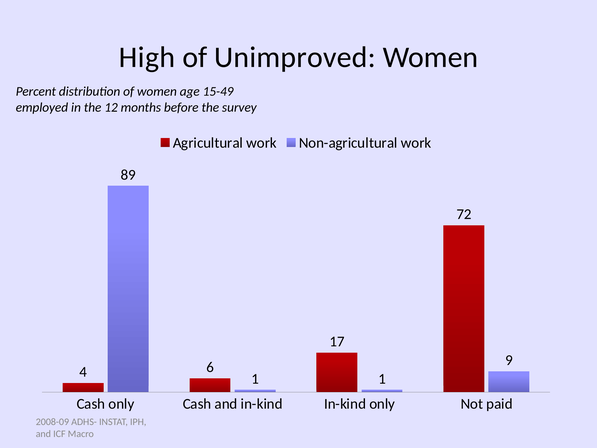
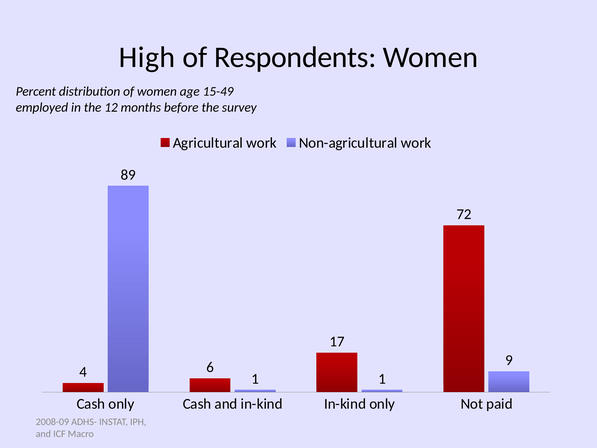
Unimproved: Unimproved -> Respondents
